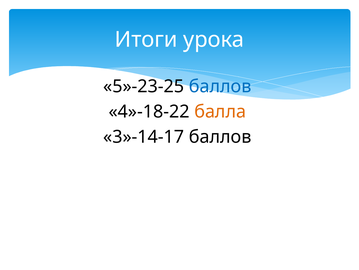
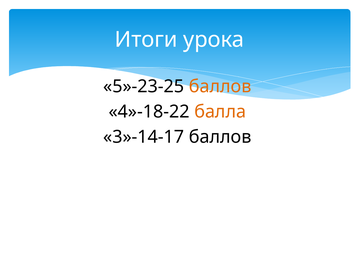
баллов at (220, 86) colour: blue -> orange
